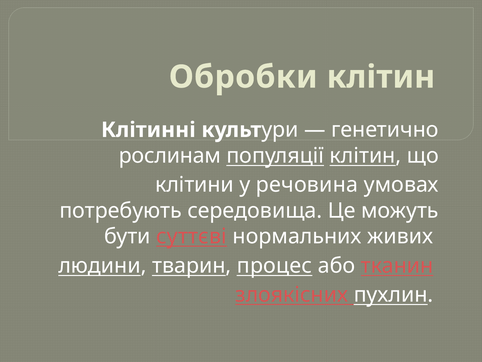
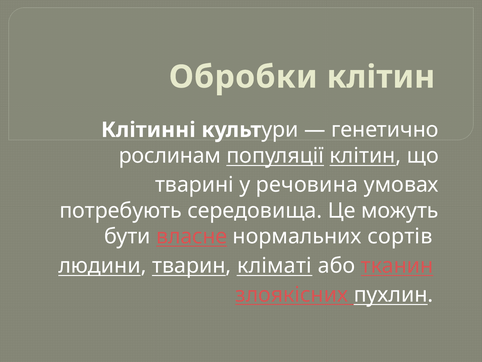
клітини: клітини -> тварині
суттєві: суттєві -> власне
живих: живих -> сортів
процес: процес -> кліматі
